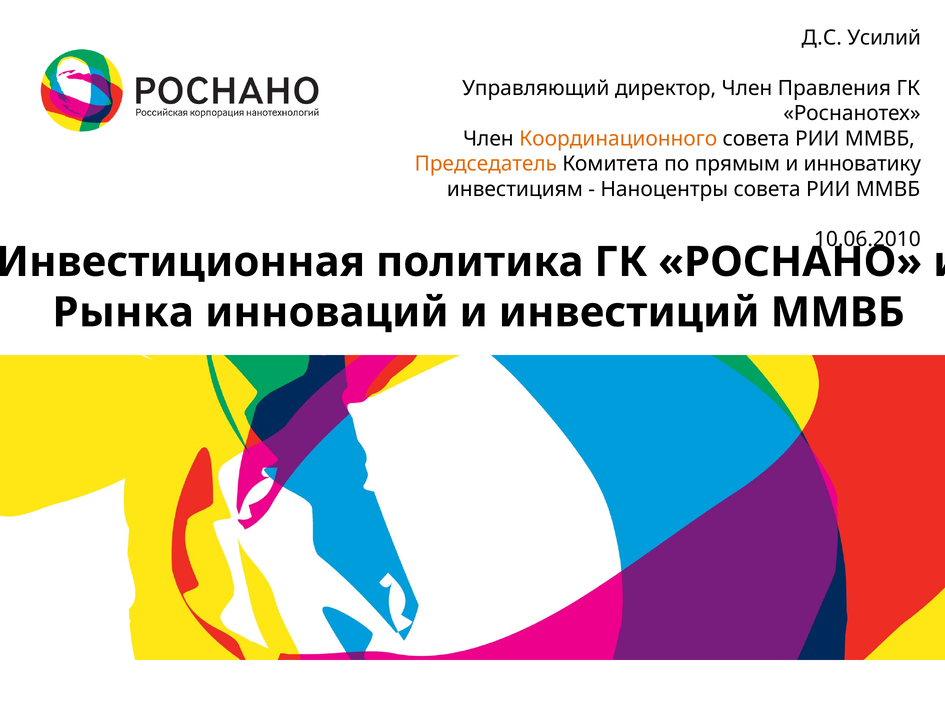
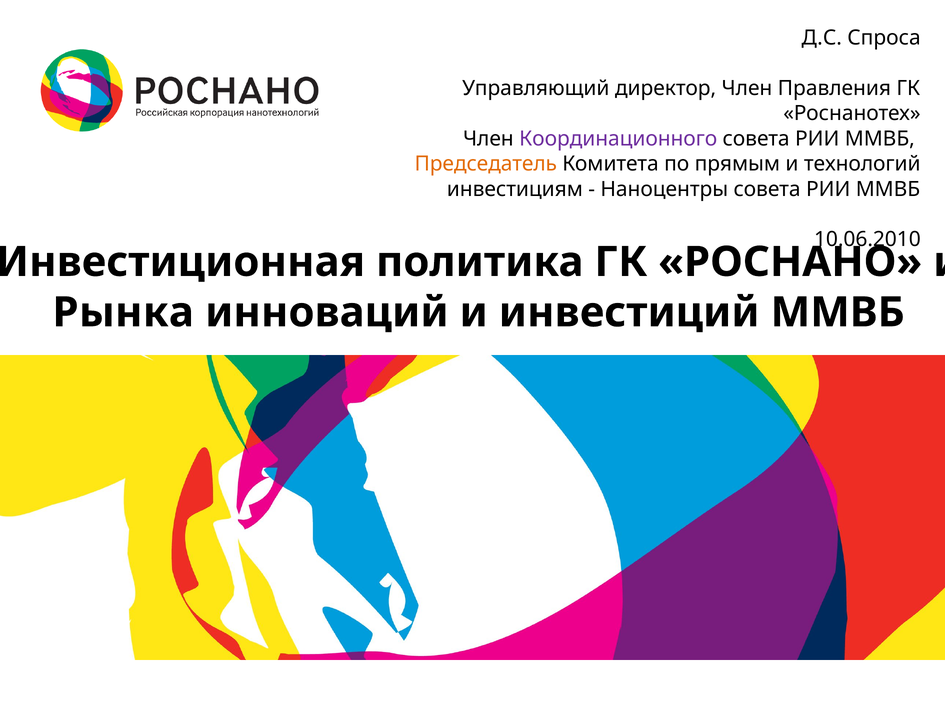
Усилий: Усилий -> Спроса
Координационного colour: orange -> purple
инноватику: инноватику -> технологий
